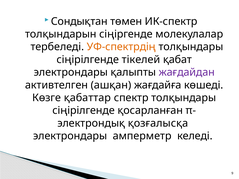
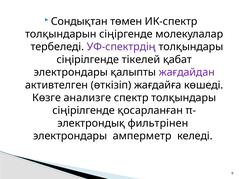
УФ-спектрдің colour: orange -> purple
ашқан: ашқан -> өткізіп
қабаттар: қабаттар -> анализге
қозғалысқа: қозғалысқа -> фильтрінен
